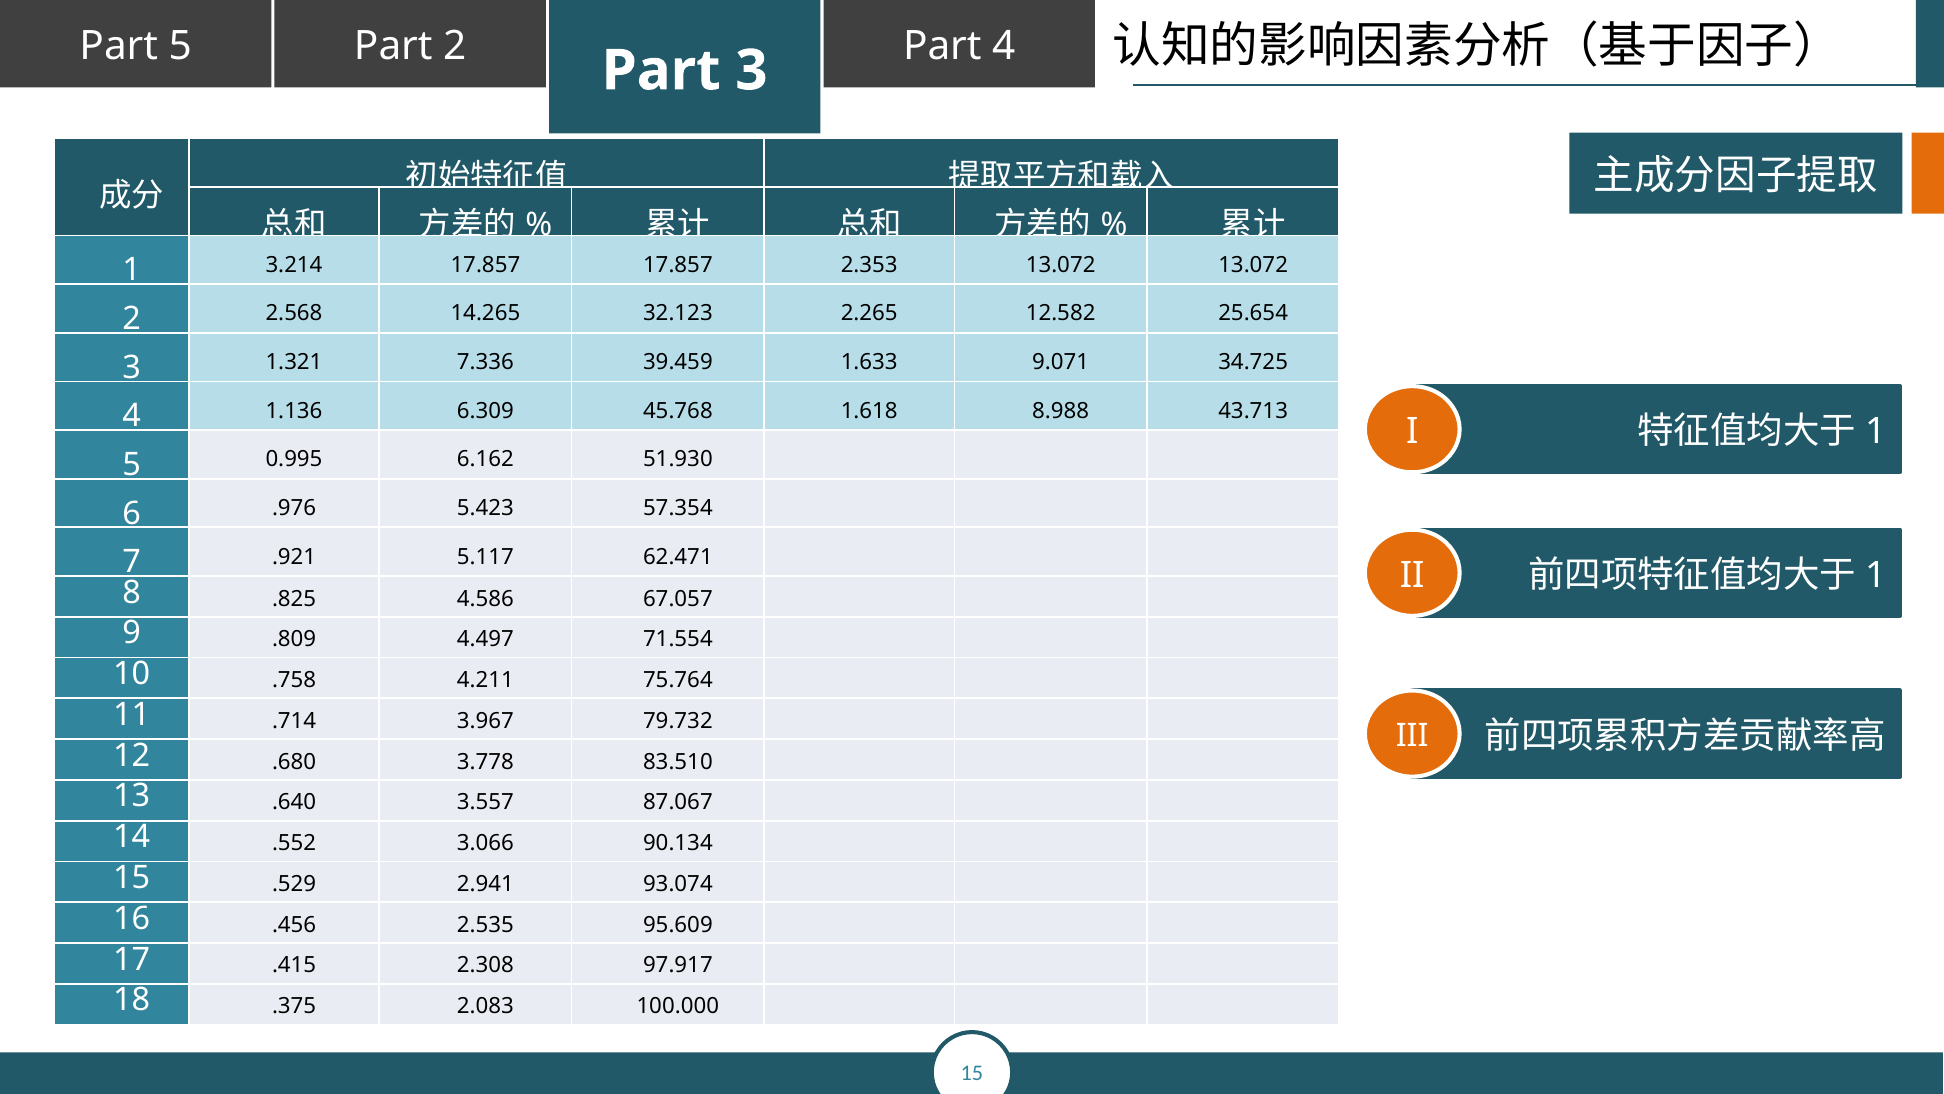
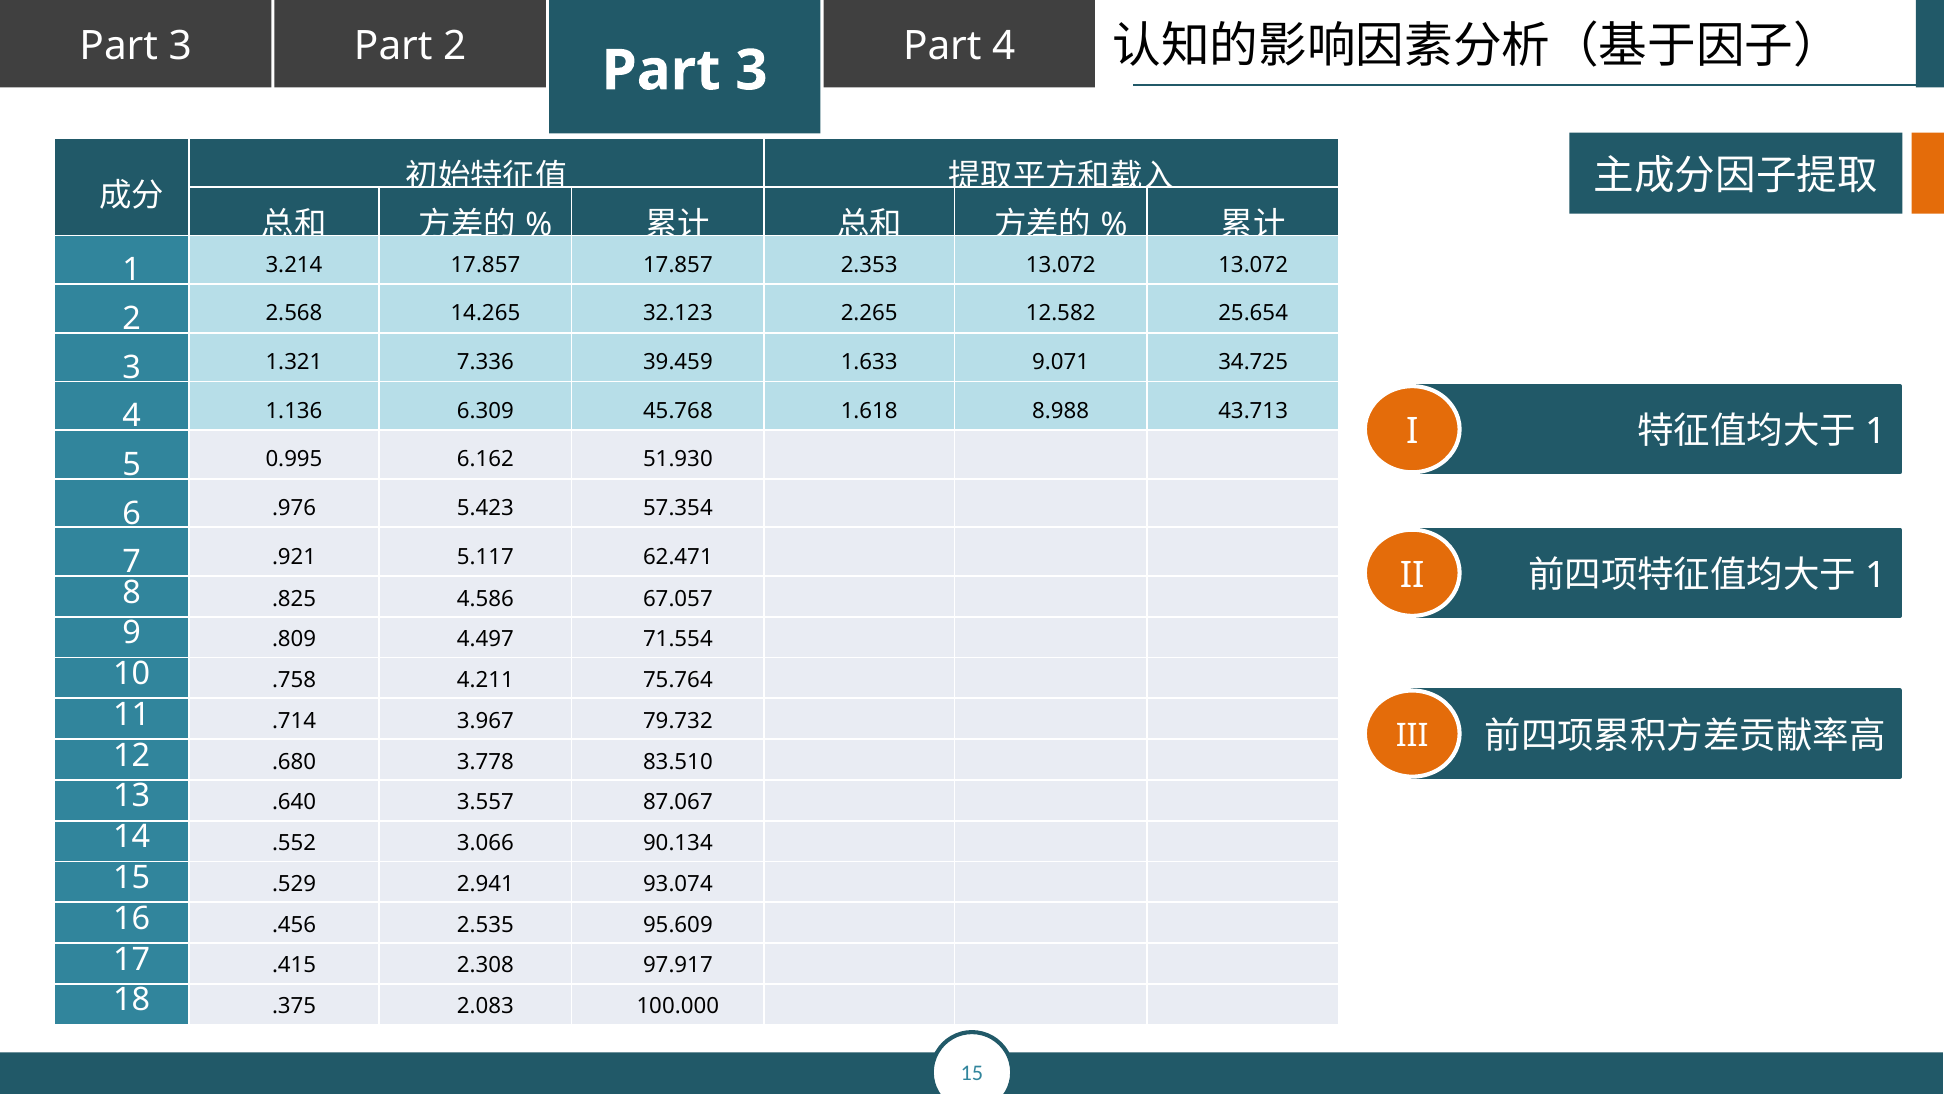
5 at (180, 47): 5 -> 3
